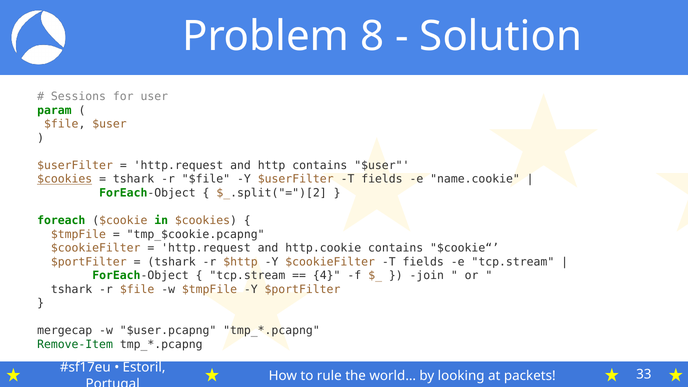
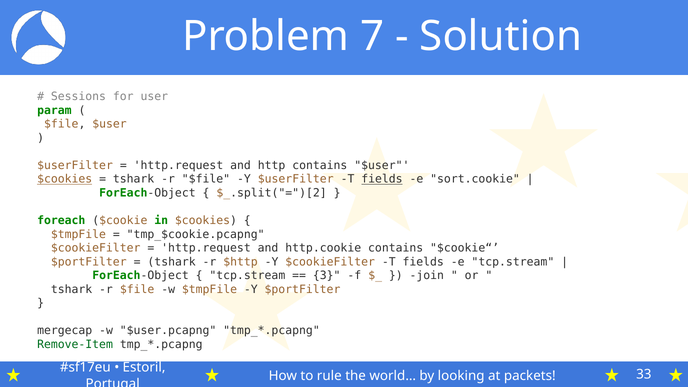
8: 8 -> 7
fields at (382, 179) underline: none -> present
name.cookie: name.cookie -> sort.cookie
4: 4 -> 3
